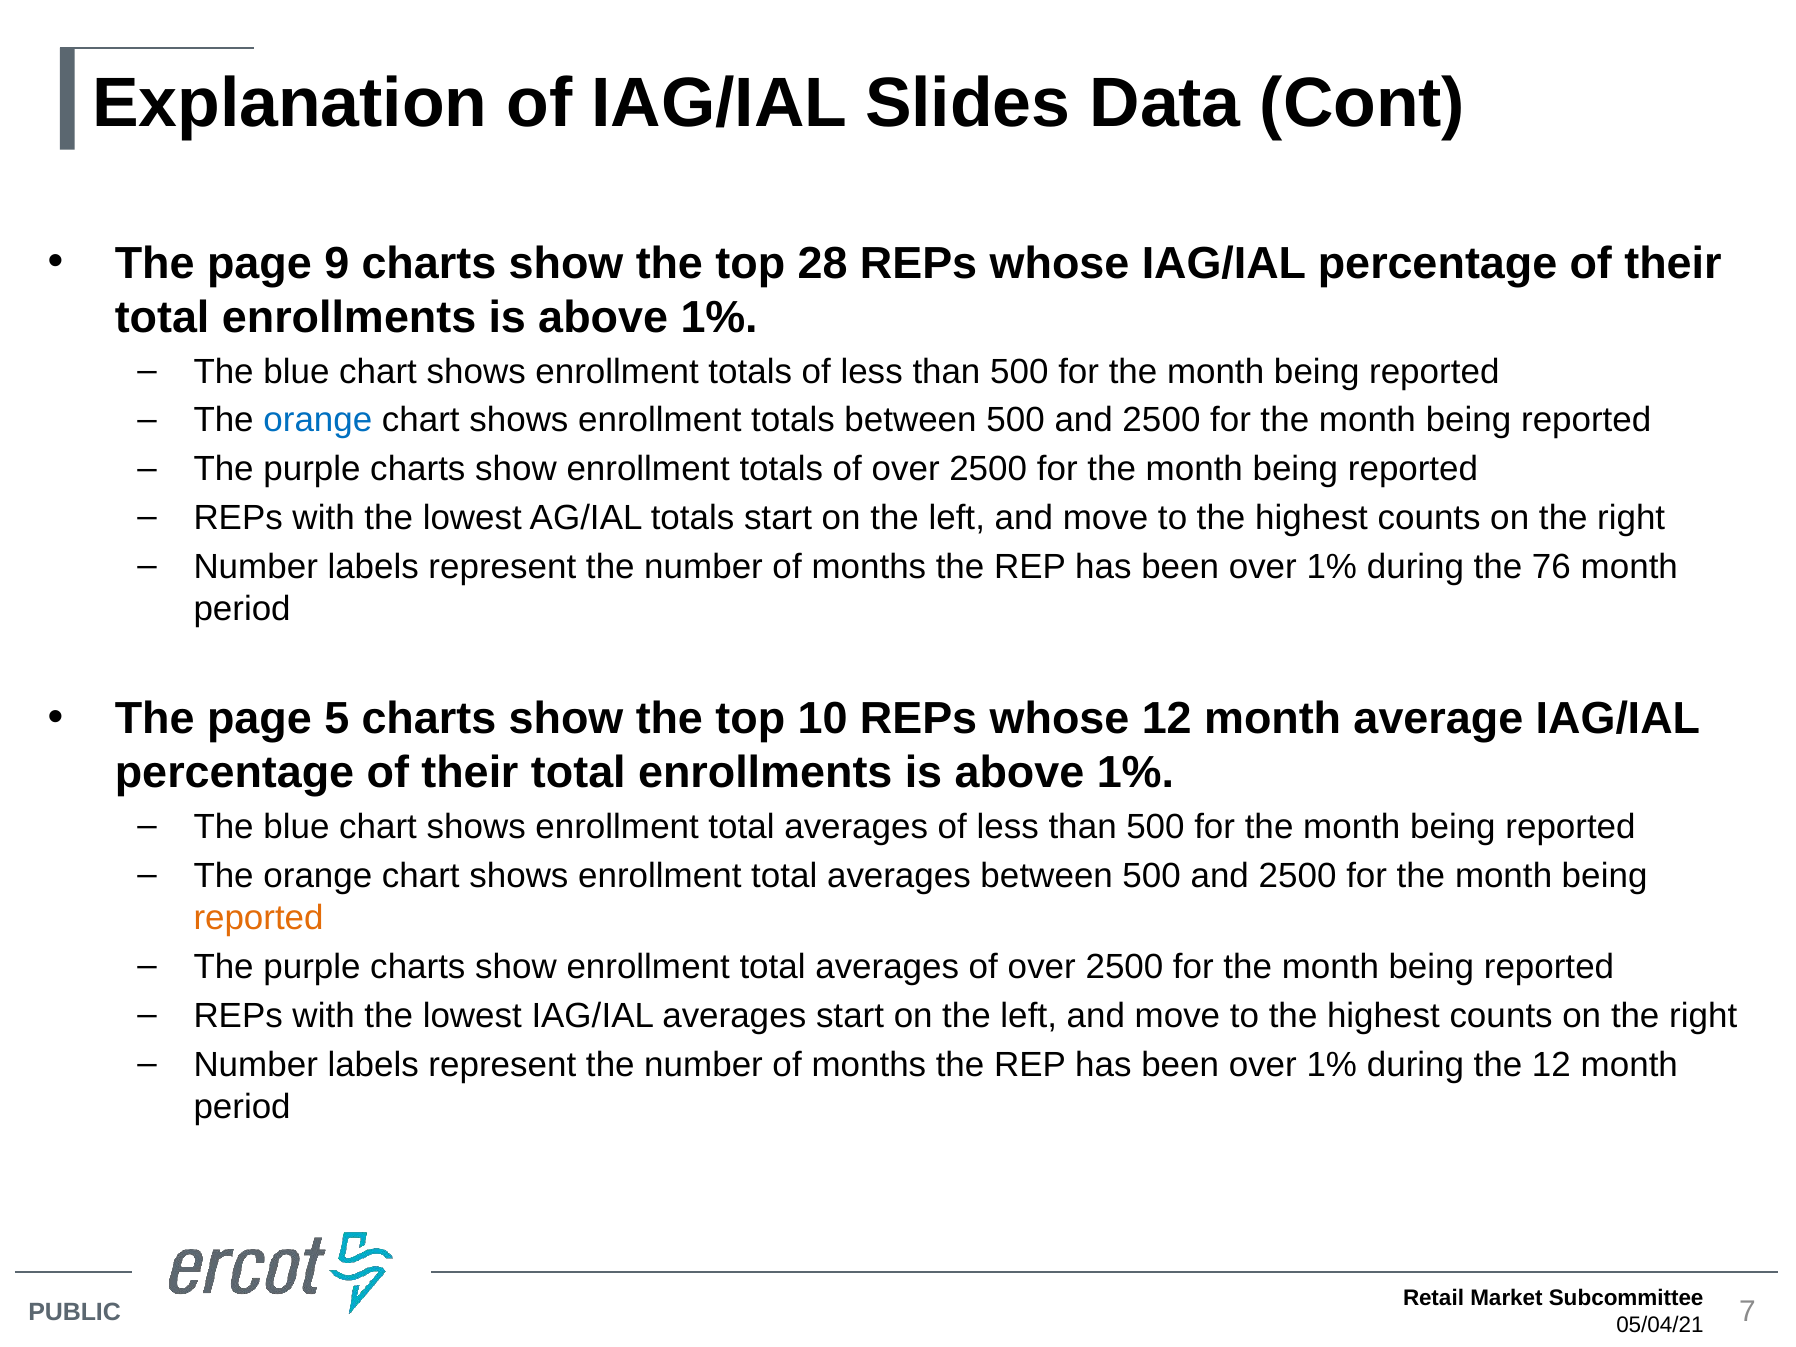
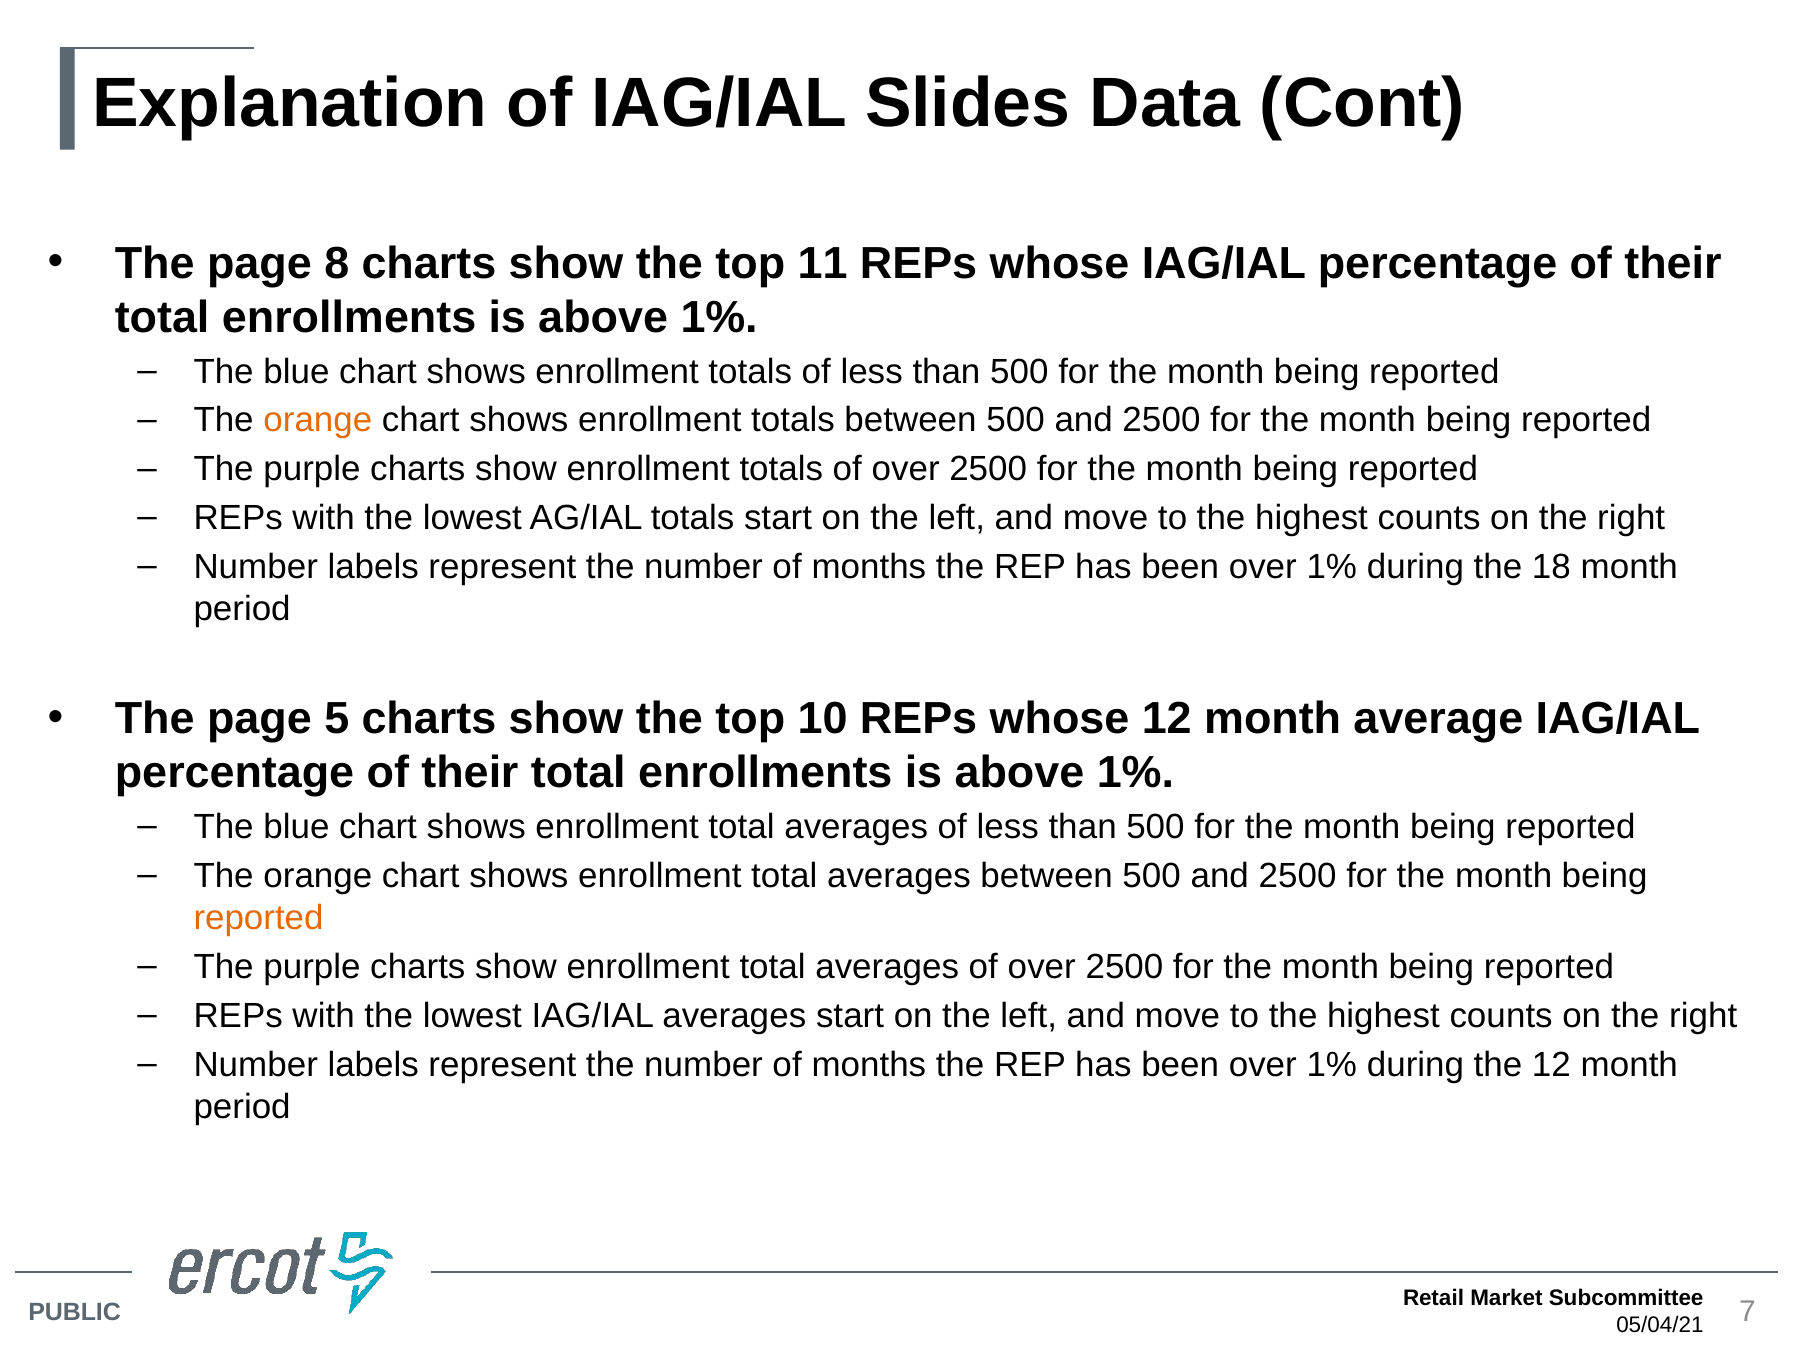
9: 9 -> 8
28: 28 -> 11
orange at (318, 420) colour: blue -> orange
76: 76 -> 18
